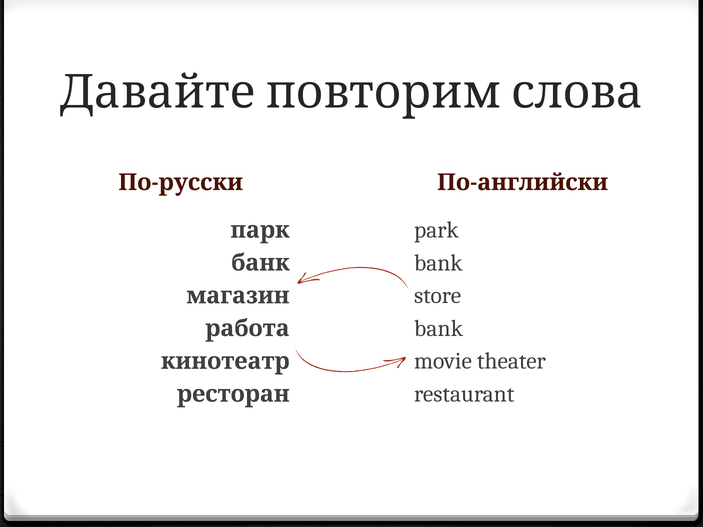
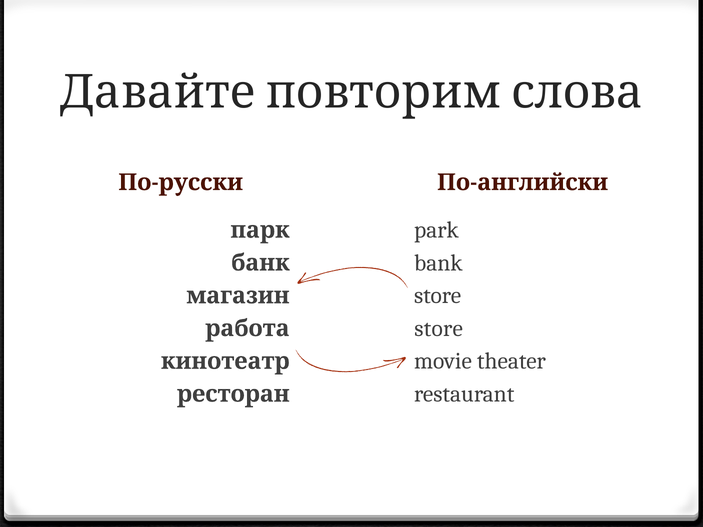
bank at (439, 329): bank -> store
